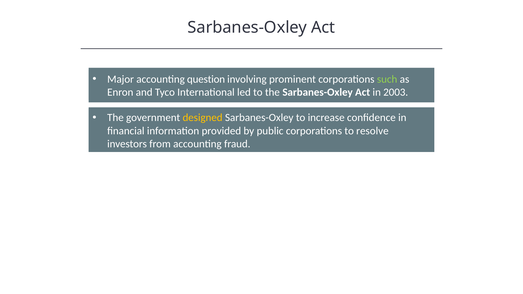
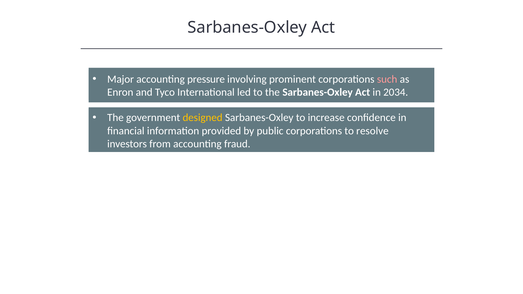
question: question -> pressure
such colour: light green -> pink
2003: 2003 -> 2034
